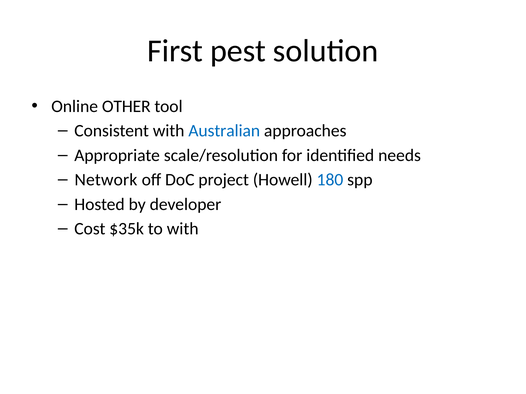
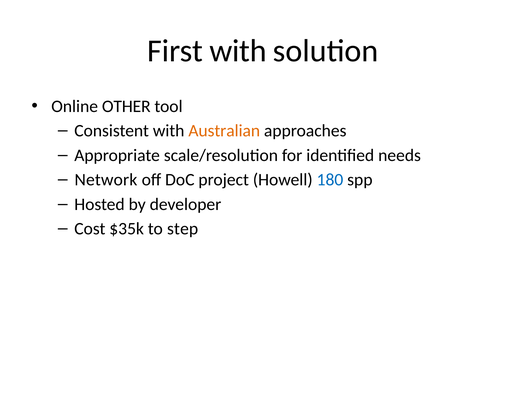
First pest: pest -> with
Australian colour: blue -> orange
to with: with -> step
